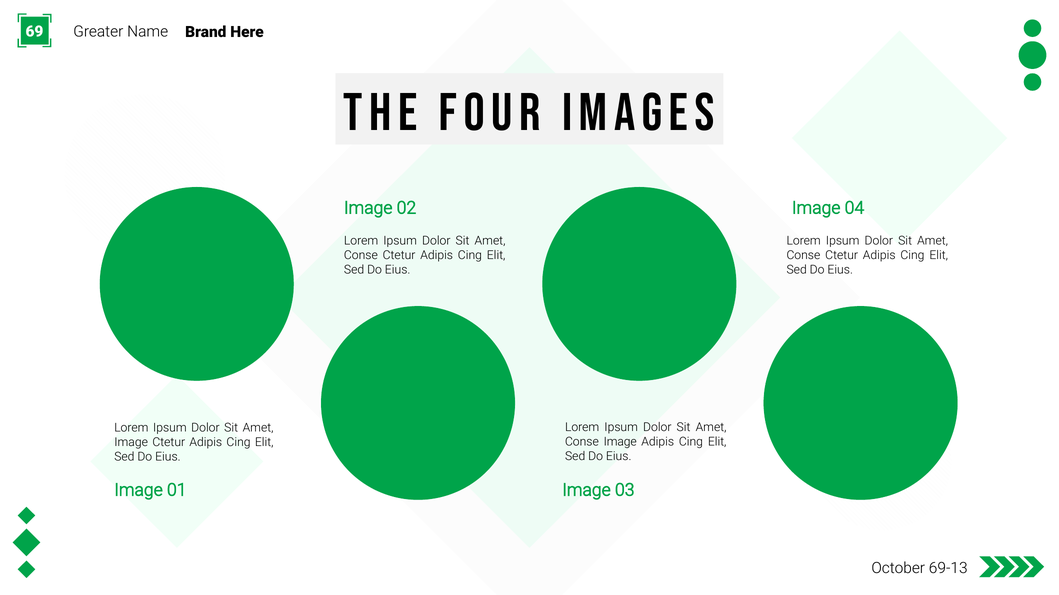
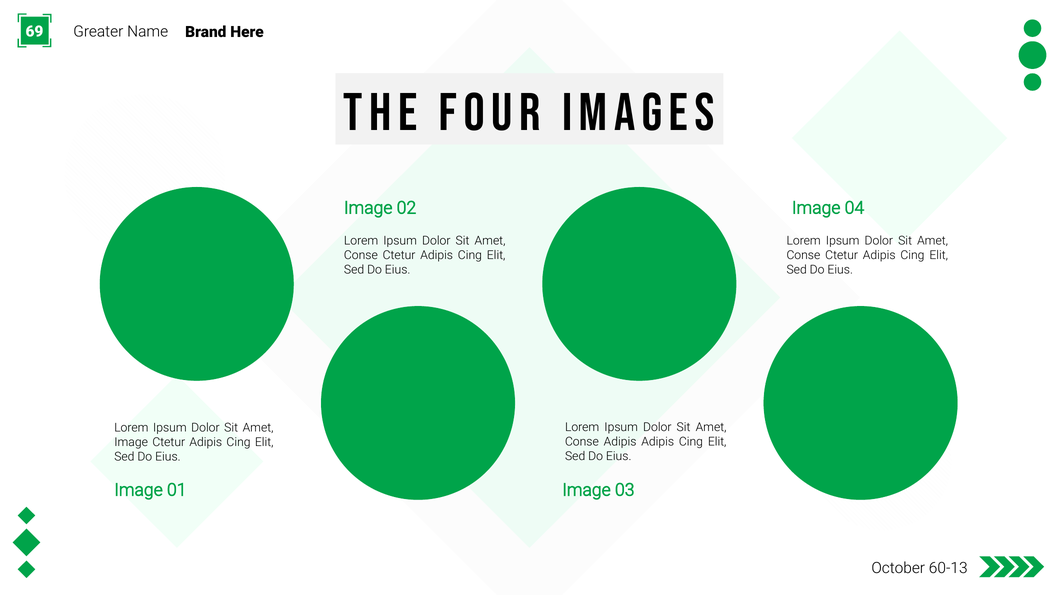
Conse Image: Image -> Adipis
69-13: 69-13 -> 60-13
